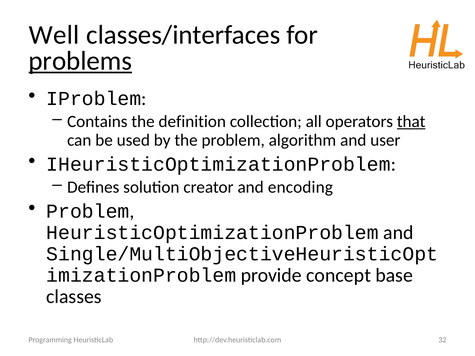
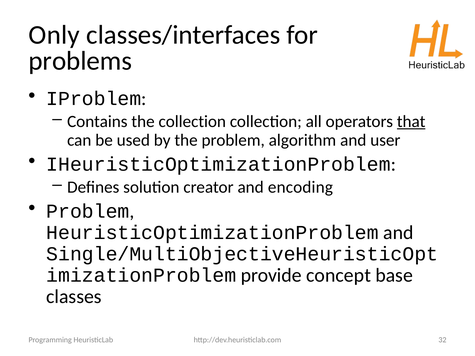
Well: Well -> Only
problems underline: present -> none
the definition: definition -> collection
